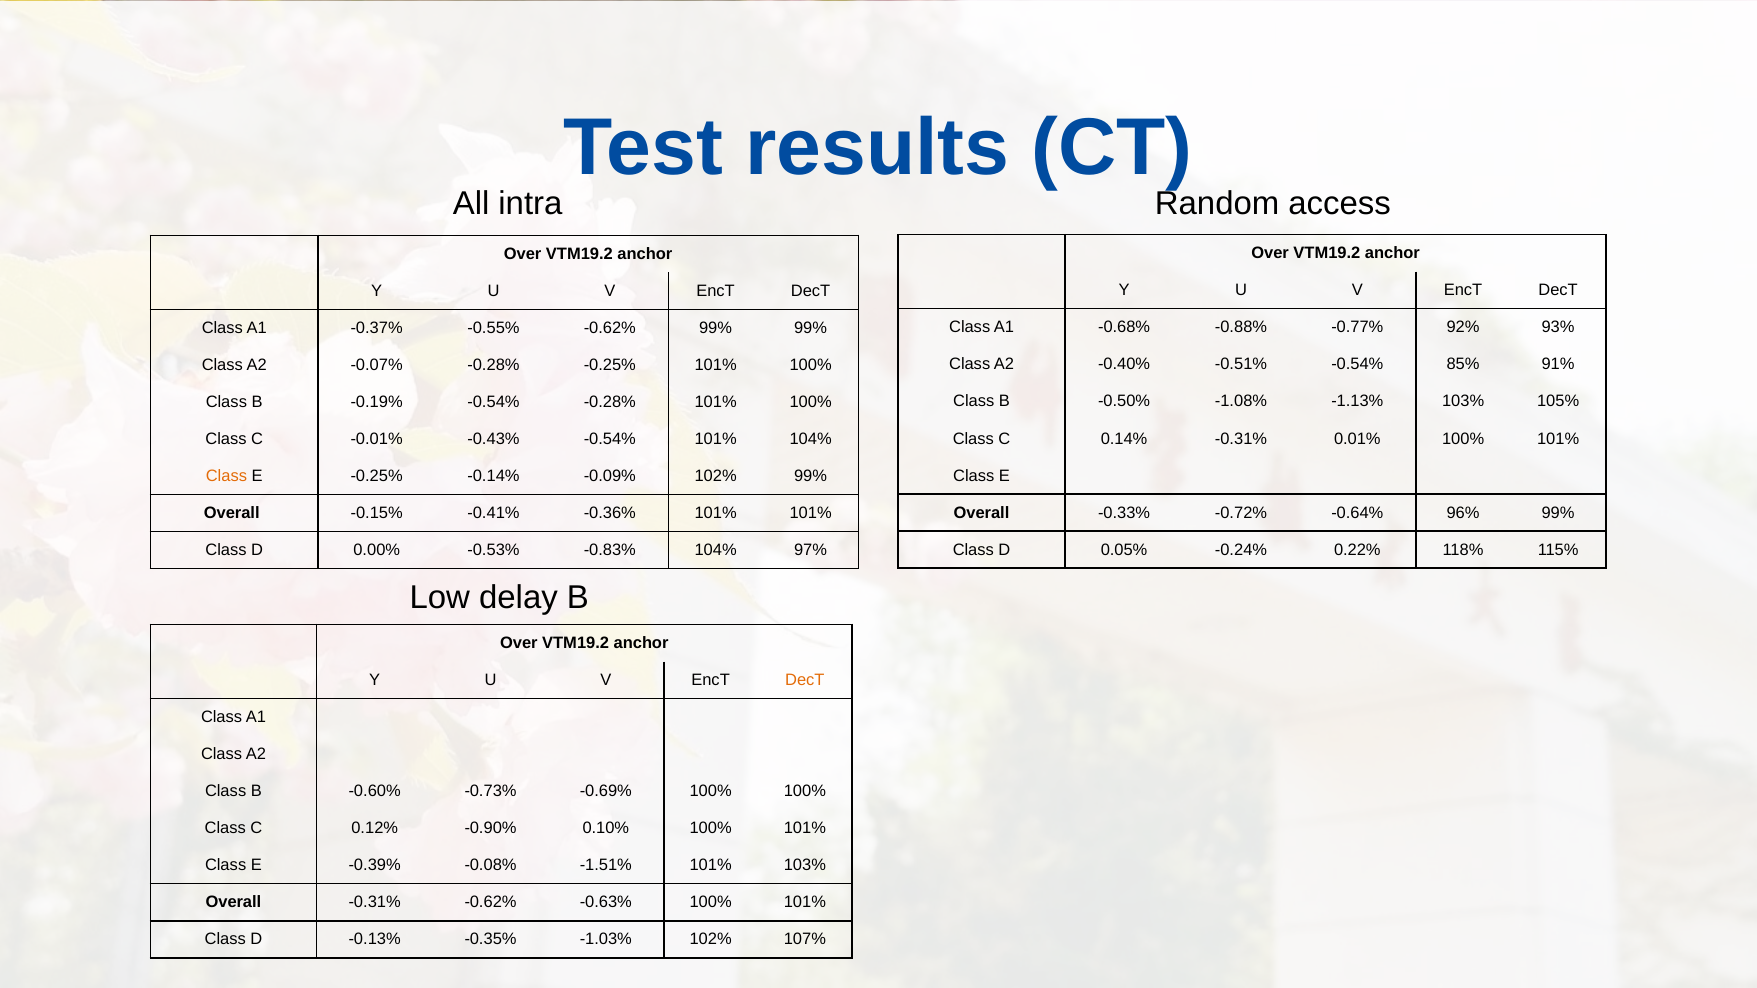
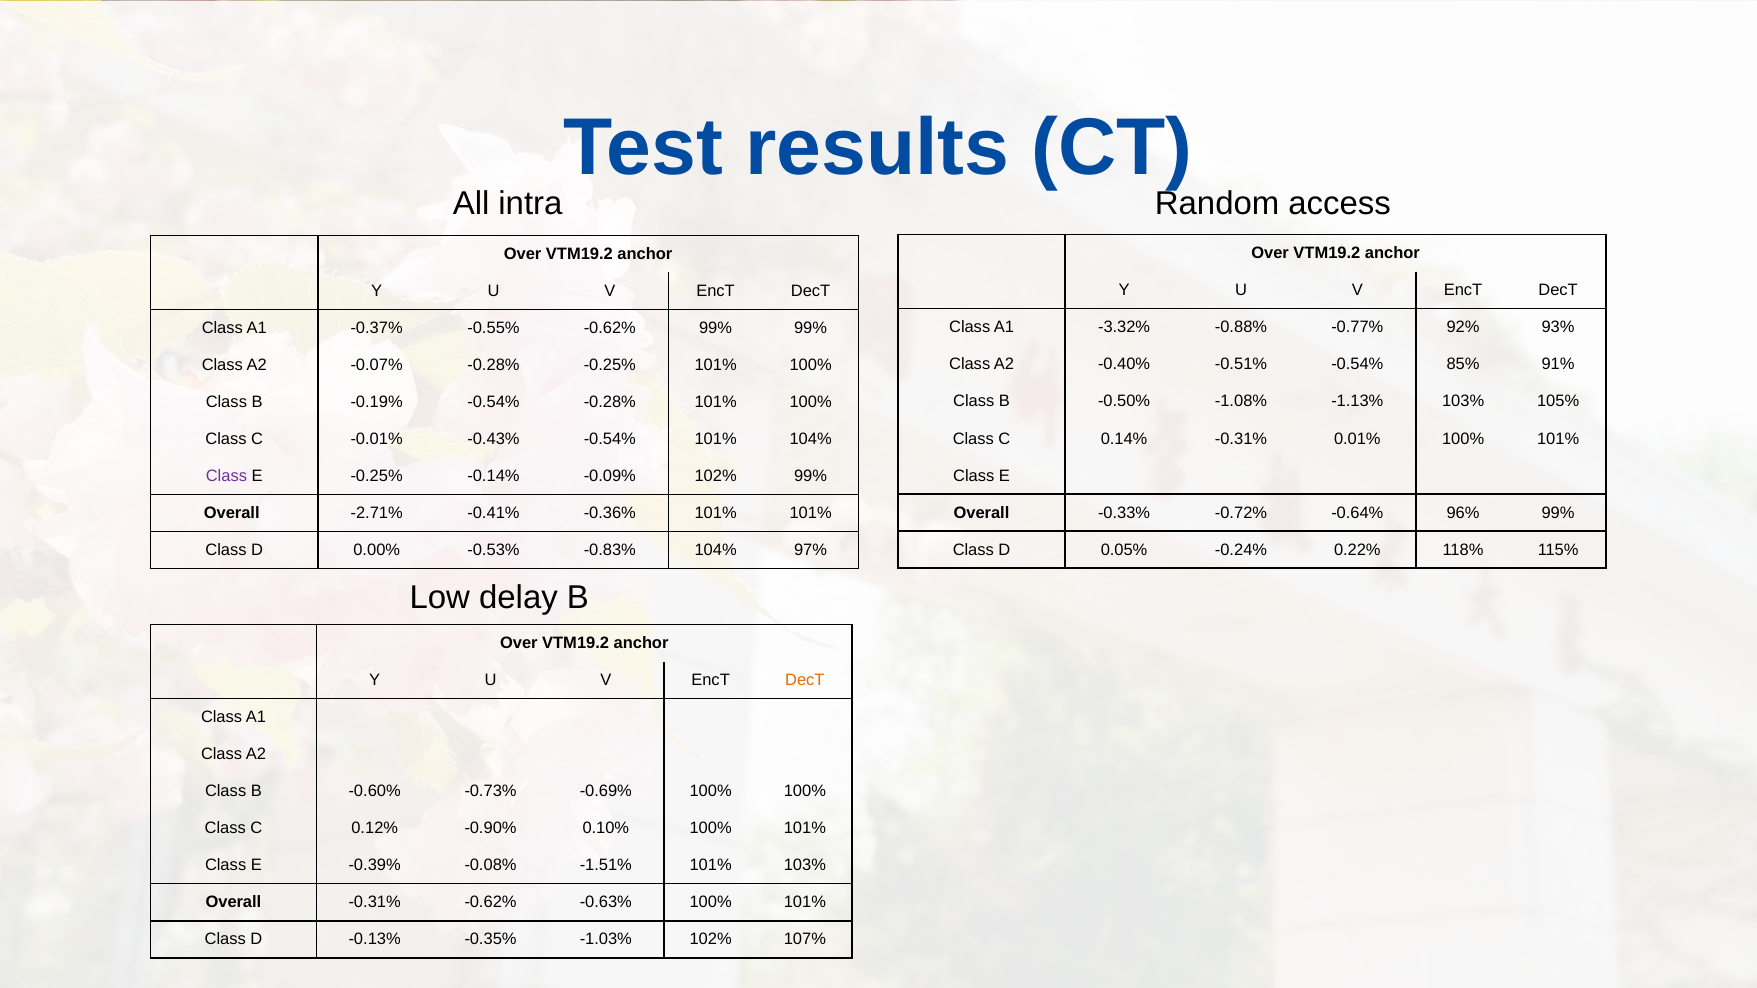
-0.68%: -0.68% -> -3.32%
Class at (226, 476) colour: orange -> purple
-0.15%: -0.15% -> -2.71%
